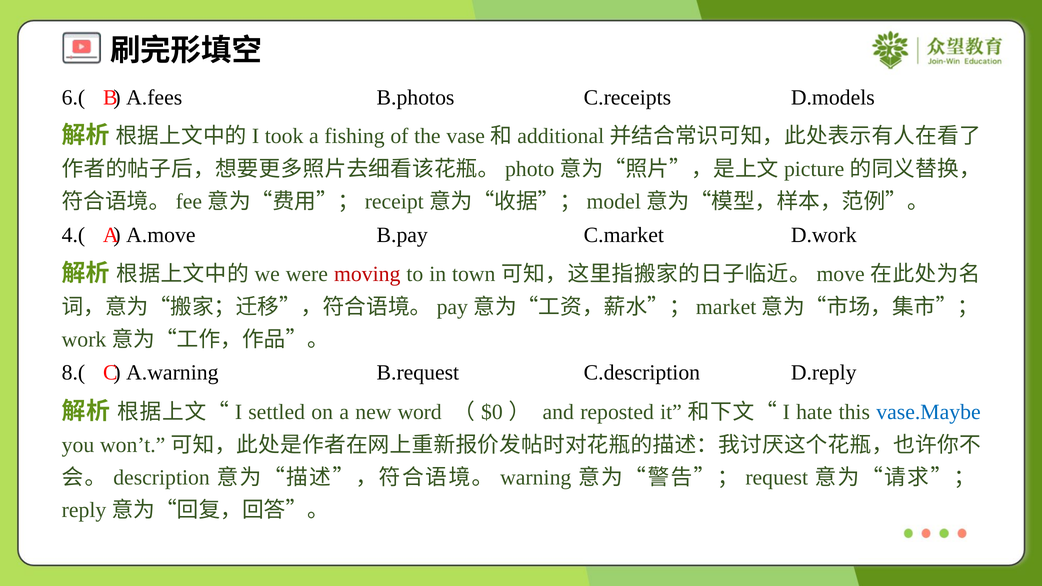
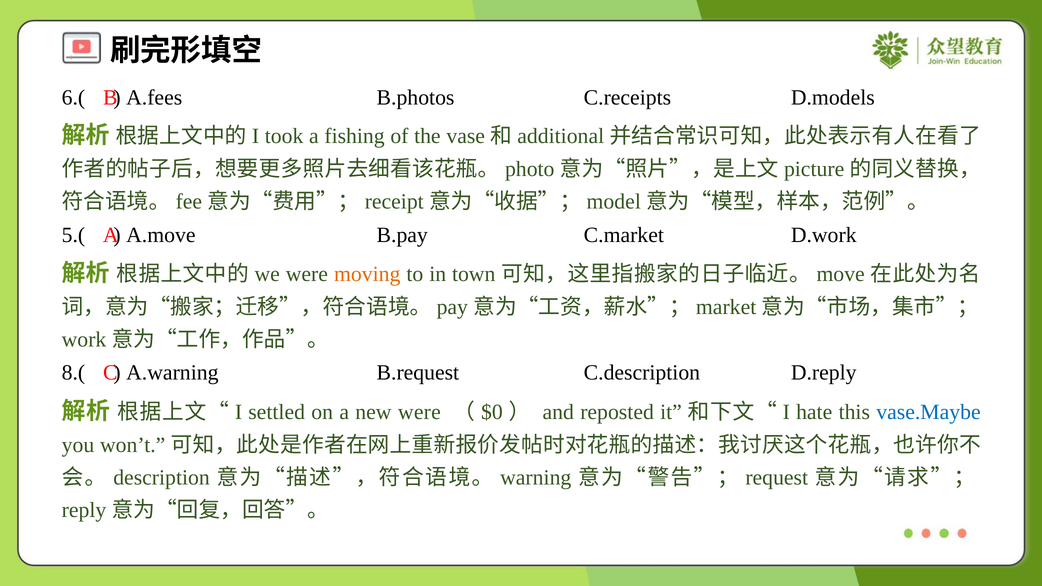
4.(: 4.( -> 5.(
moving colour: red -> orange
new word: word -> were
